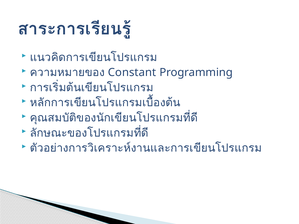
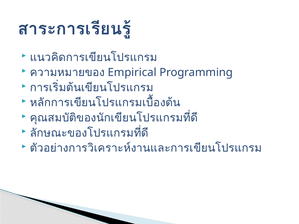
Constant: Constant -> Empirical
